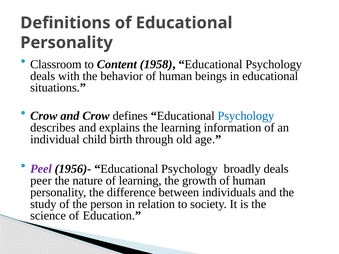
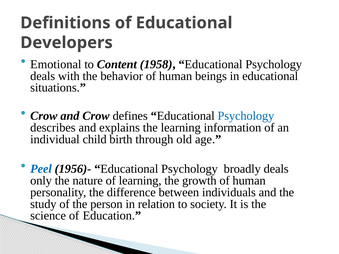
Personality at (67, 43): Personality -> Developers
Classroom: Classroom -> Emotional
Peel colour: purple -> blue
peer: peer -> only
